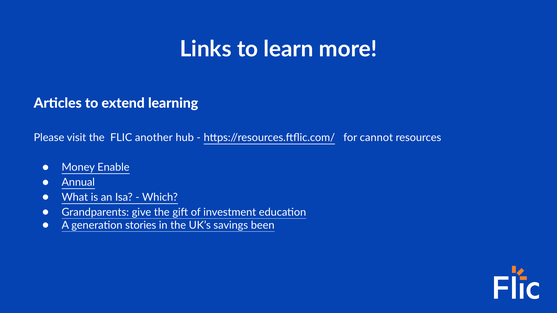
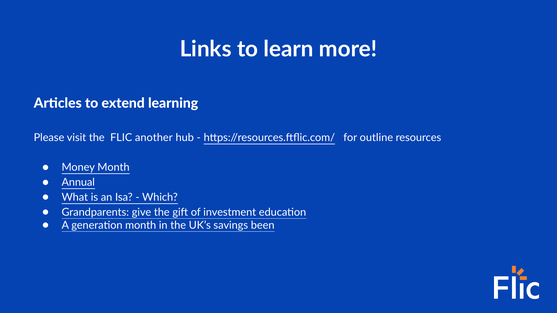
cannot: cannot -> outline
Money Enable: Enable -> Month
generation stories: stories -> month
